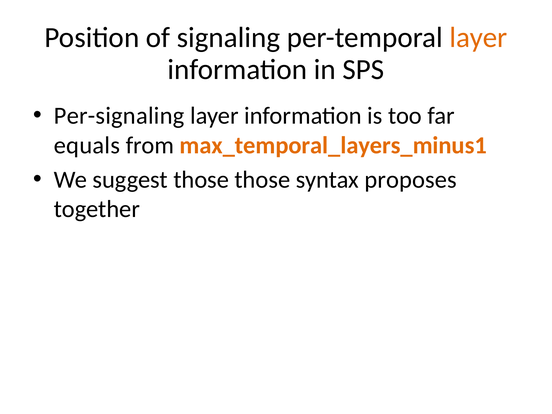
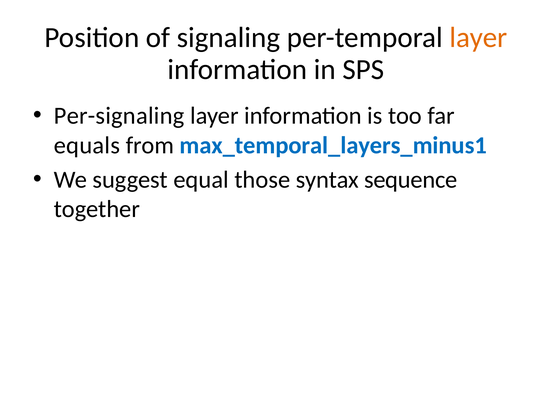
max_temporal_layers_minus1 colour: orange -> blue
suggest those: those -> equal
proposes: proposes -> sequence
